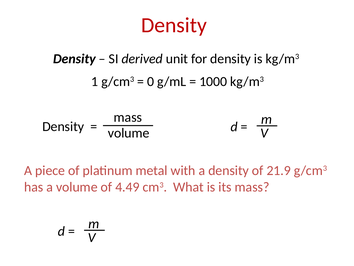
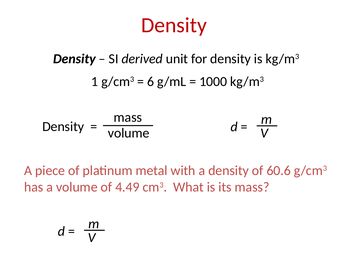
0: 0 -> 6
21.9: 21.9 -> 60.6
